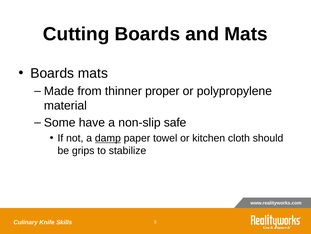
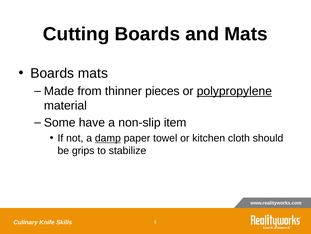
proper: proper -> pieces
polypropylene underline: none -> present
safe: safe -> item
